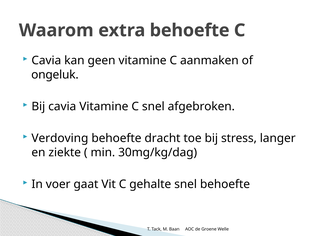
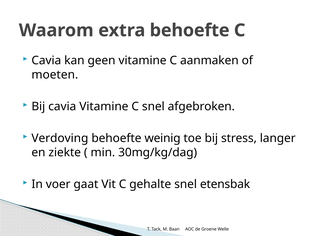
ongeluk: ongeluk -> moeten
dracht: dracht -> weinig
snel behoefte: behoefte -> etensbak
